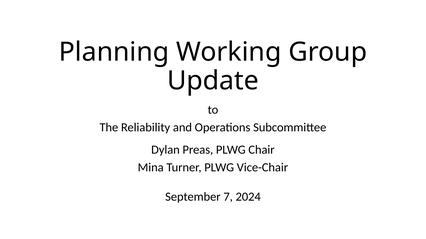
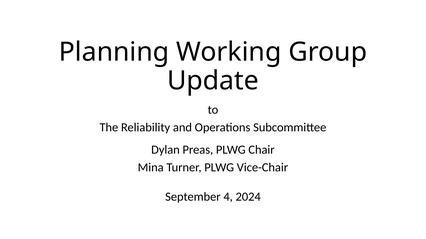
7: 7 -> 4
